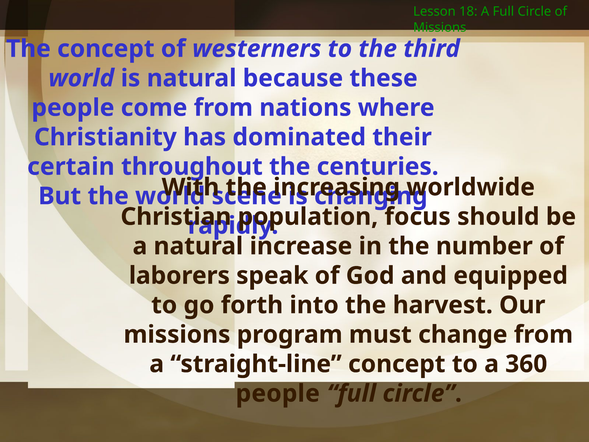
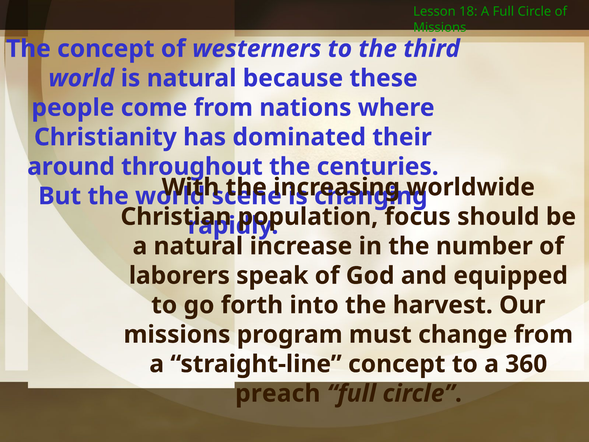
certain: certain -> around
people at (278, 393): people -> preach
